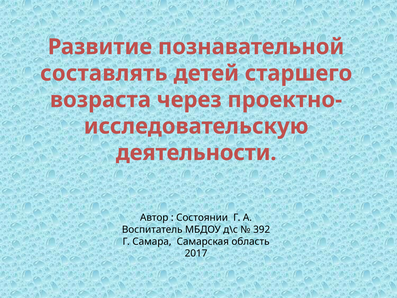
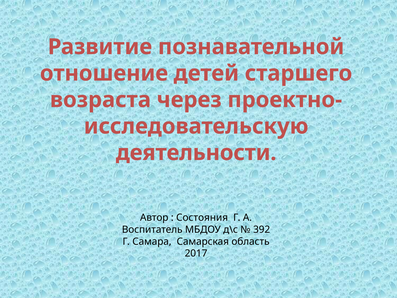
составлять: составлять -> отношение
Состоянии: Состоянии -> Состояния
